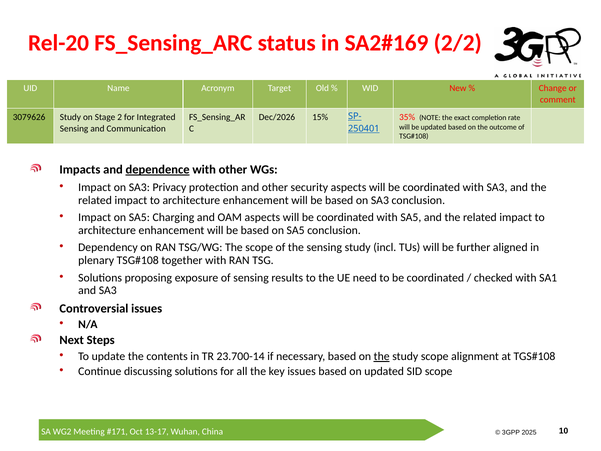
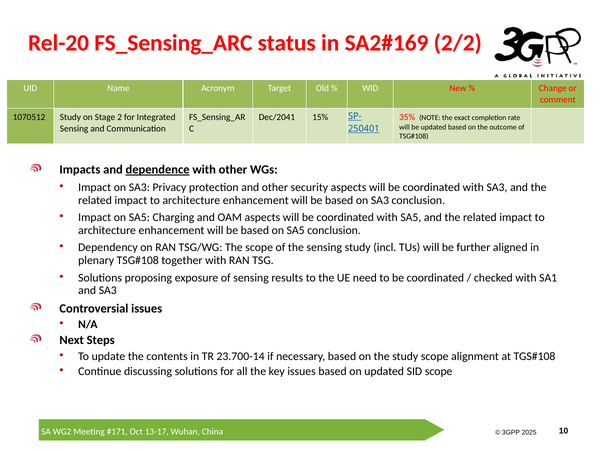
3079626: 3079626 -> 1070512
Dec/2026: Dec/2026 -> Dec/2041
the at (382, 356) underline: present -> none
